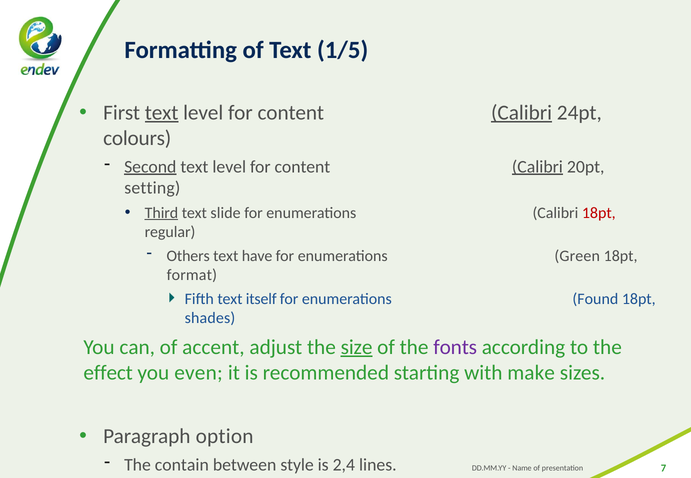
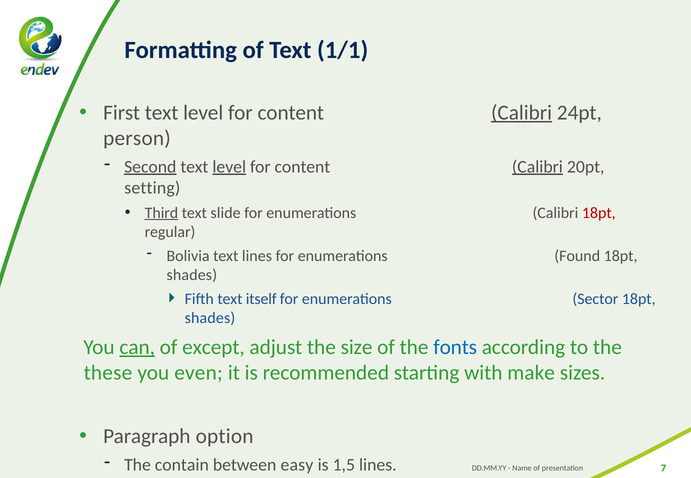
1/5: 1/5 -> 1/1
text at (162, 113) underline: present -> none
colours: colours -> person
level at (229, 167) underline: none -> present
Others: Others -> Bolivia
text have: have -> lines
Green: Green -> Found
format at (192, 275): format -> shades
Found: Found -> Sector
can underline: none -> present
accent: accent -> except
size underline: present -> none
fonts colour: purple -> blue
effect: effect -> these
style: style -> easy
2,4: 2,4 -> 1,5
